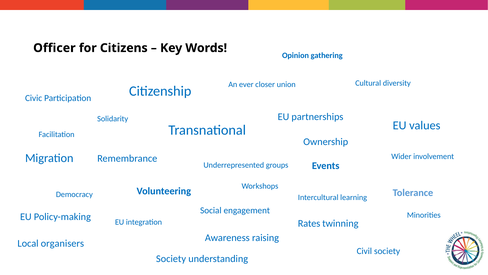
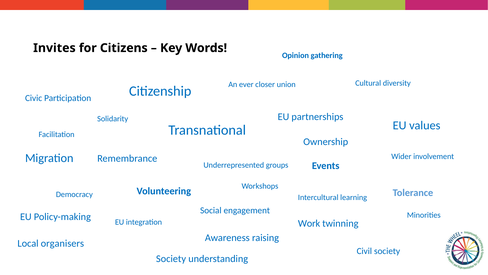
Officer: Officer -> Invites
Rates: Rates -> Work
